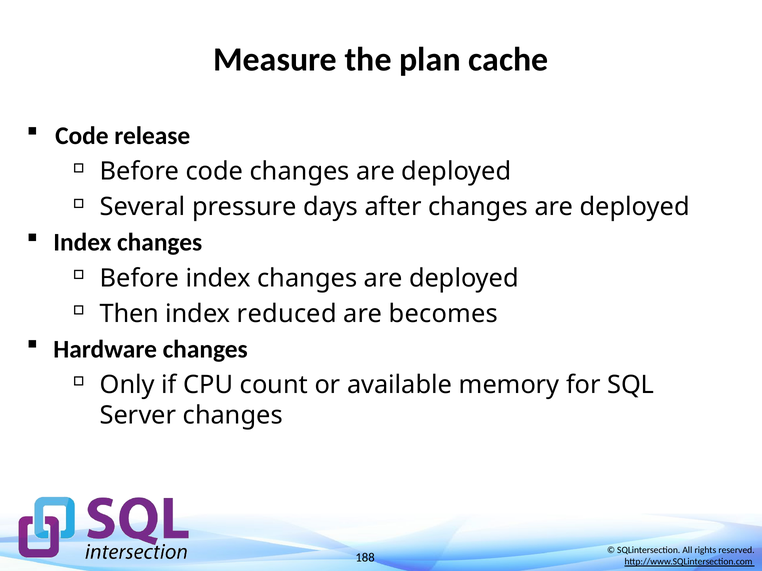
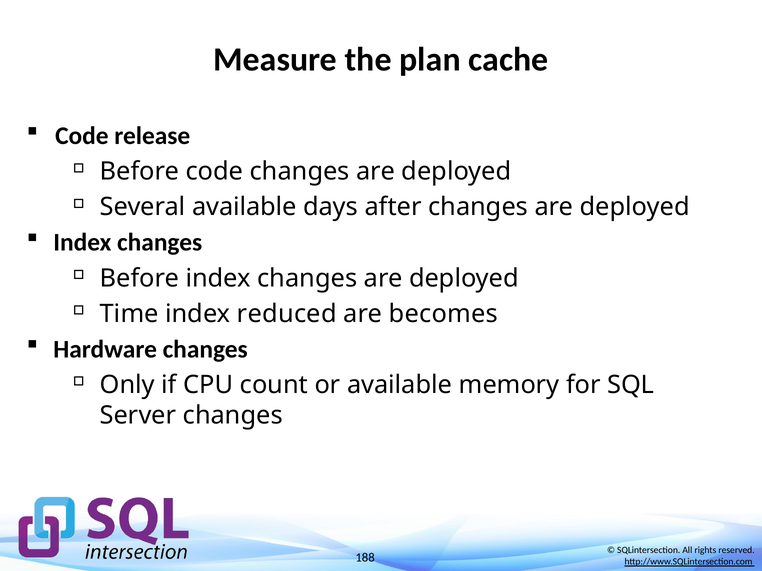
Several pressure: pressure -> available
Then: Then -> Time
